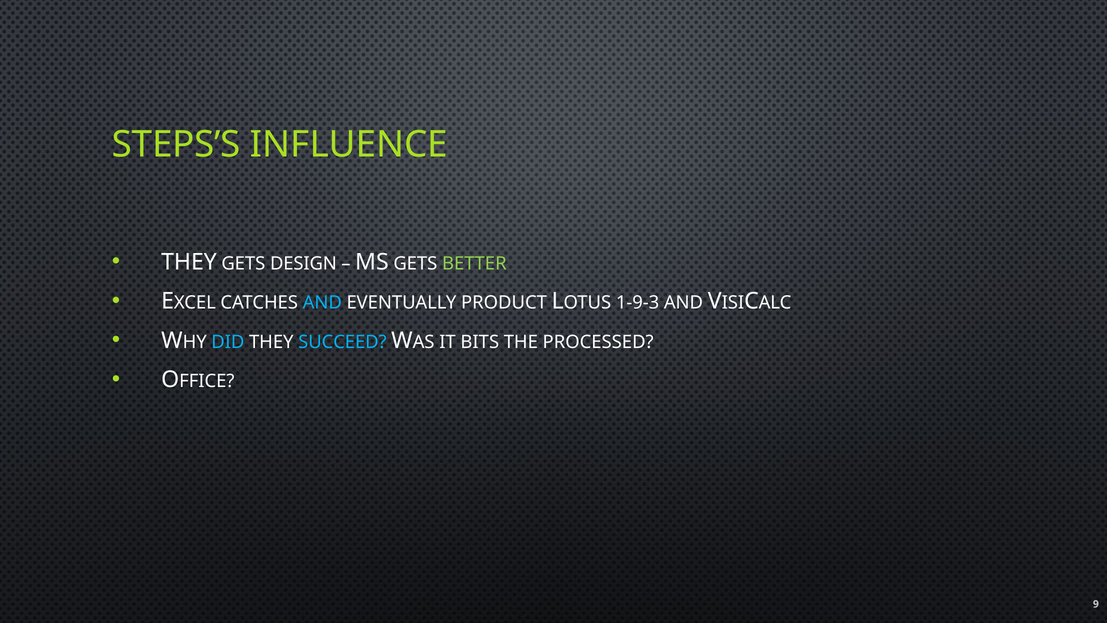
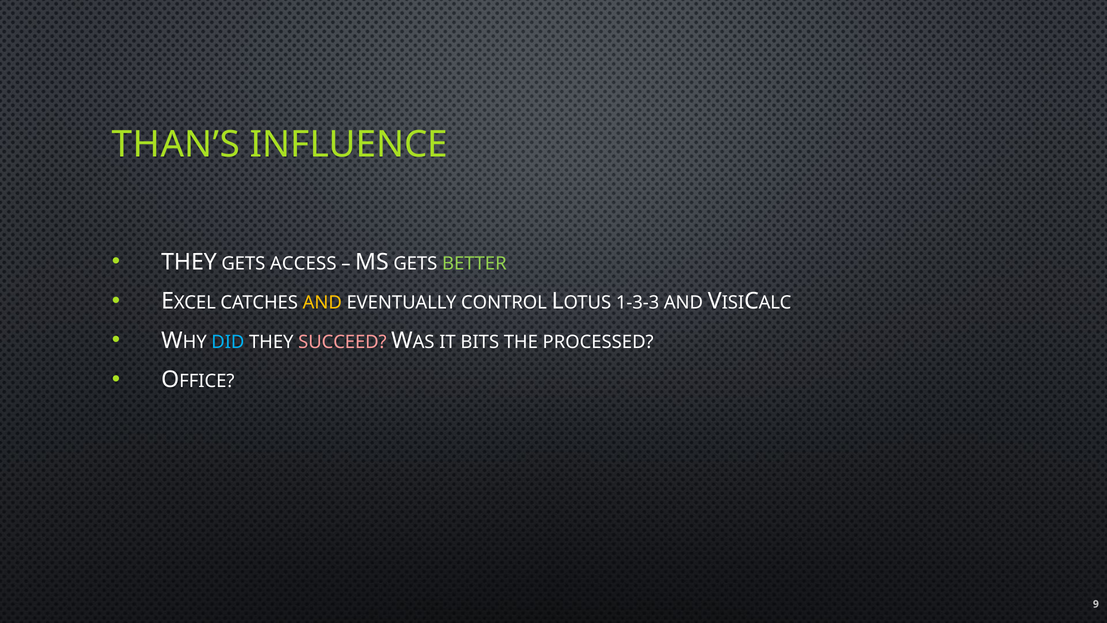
STEPS’S: STEPS’S -> THAN’S
DESIGN: DESIGN -> ACCESS
AND at (322, 303) colour: light blue -> yellow
PRODUCT: PRODUCT -> CONTROL
1-9-3: 1-9-3 -> 1-3-3
SUCCEED colour: light blue -> pink
